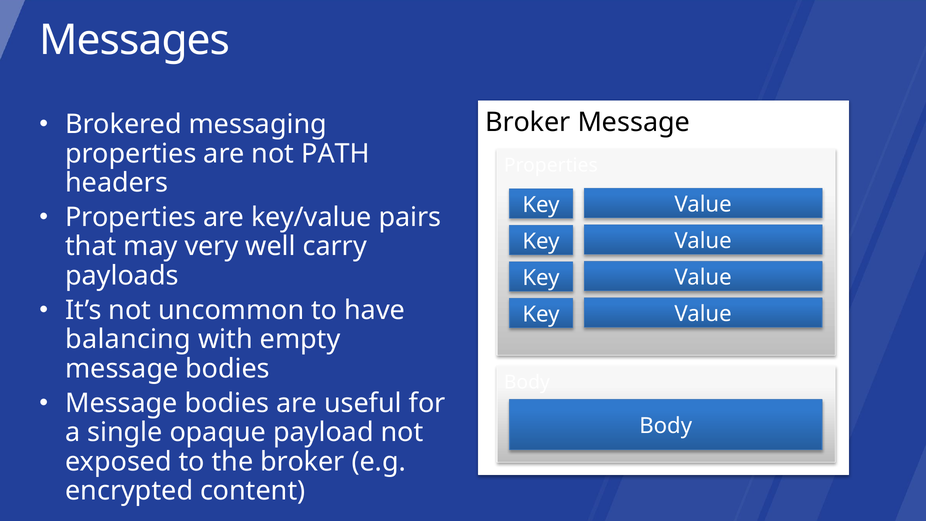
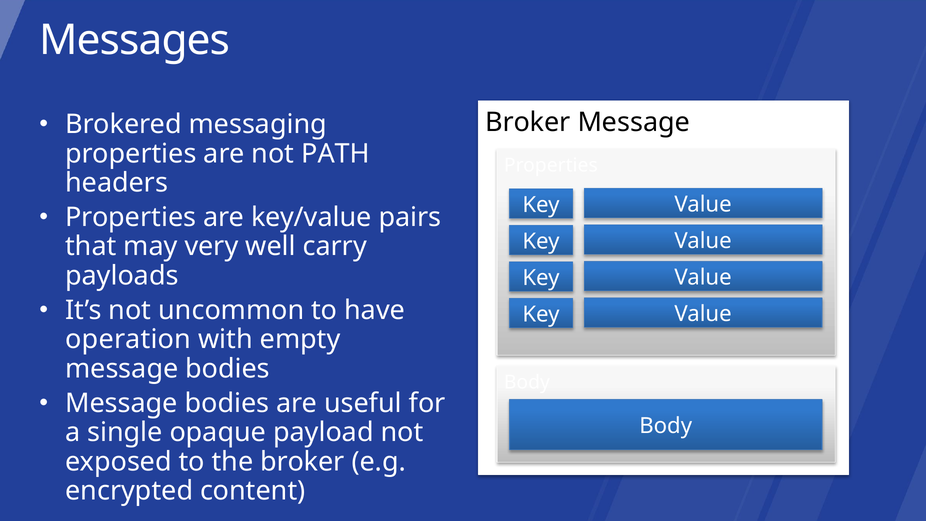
balancing: balancing -> operation
